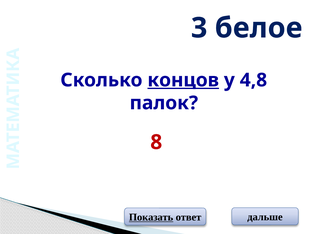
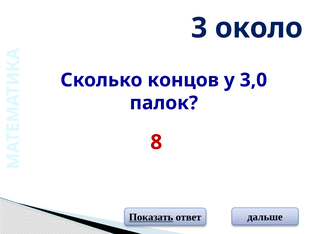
белое: белое -> около
концов underline: present -> none
4,8: 4,8 -> 3,0
